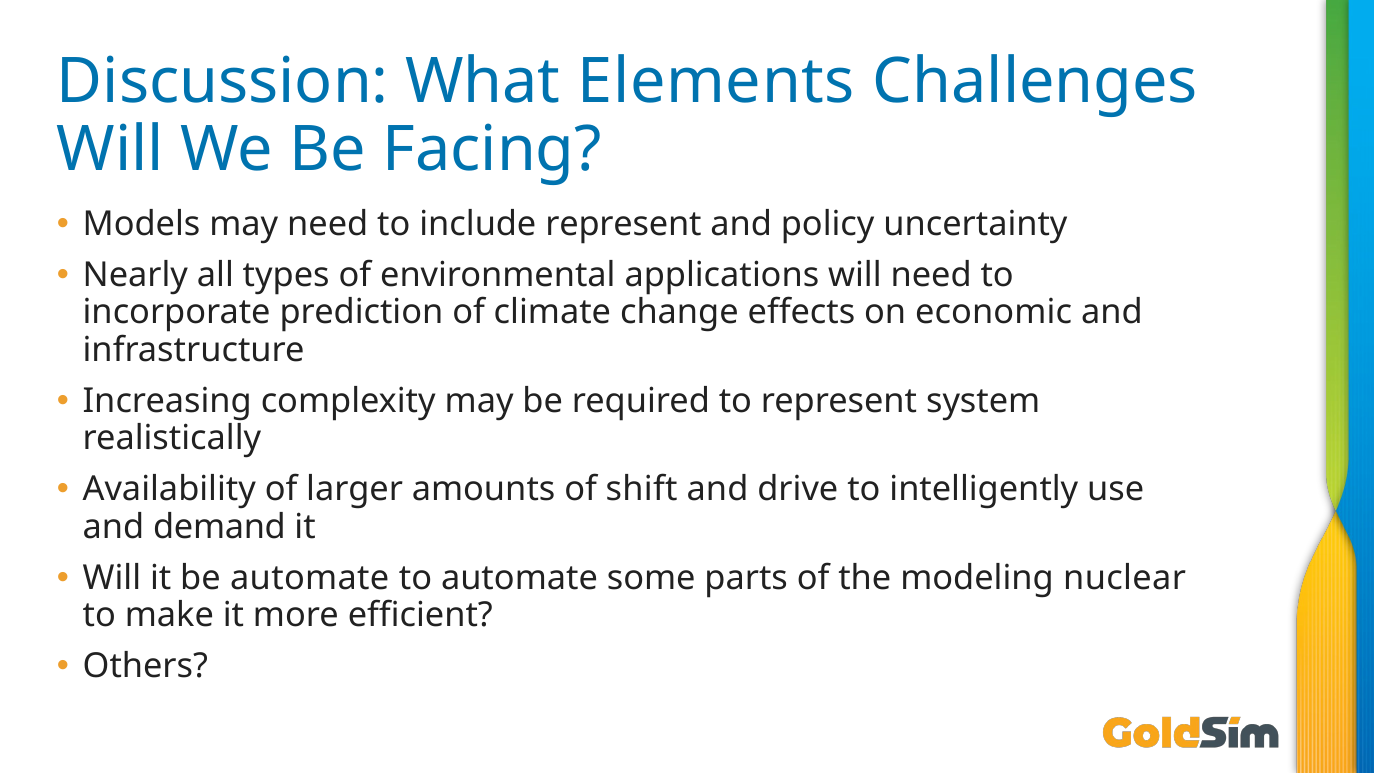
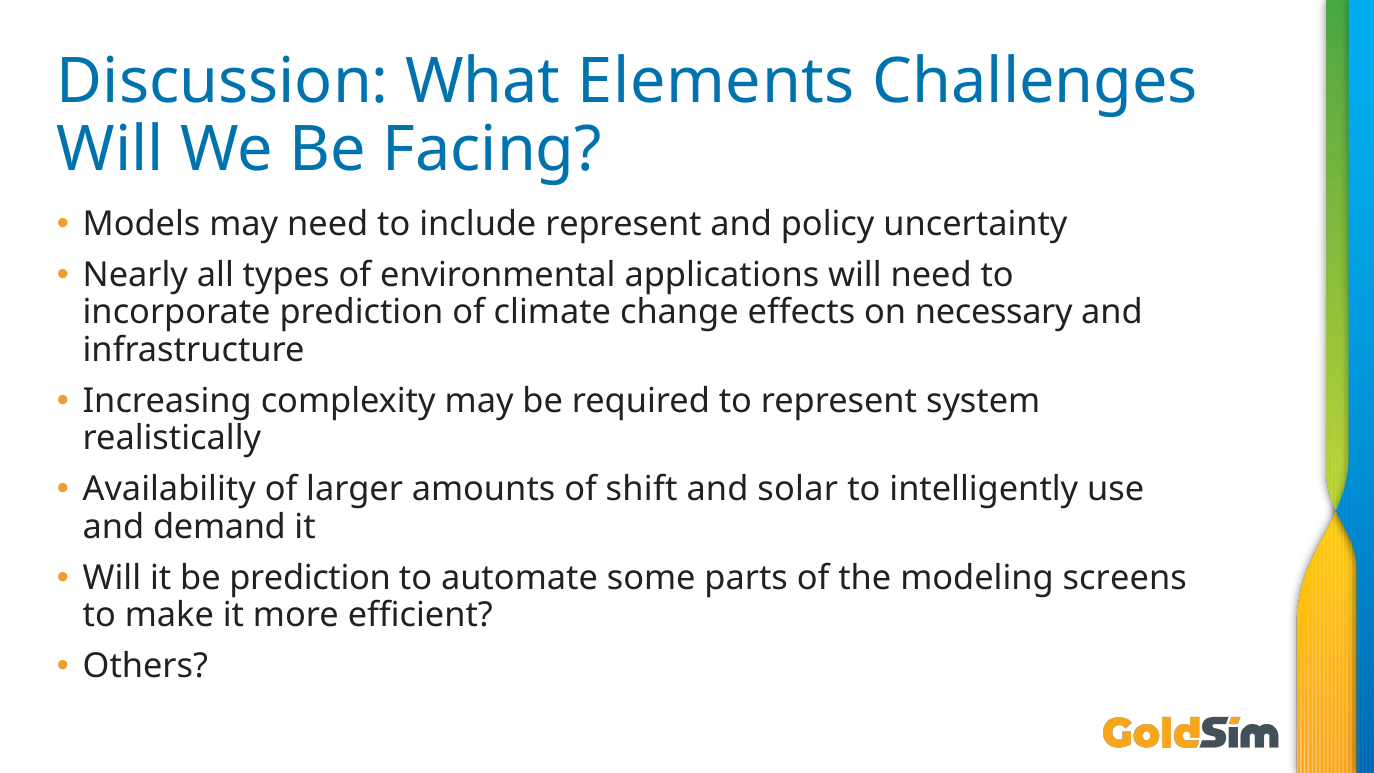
economic: economic -> necessary
drive: drive -> solar
be automate: automate -> prediction
nuclear: nuclear -> screens
